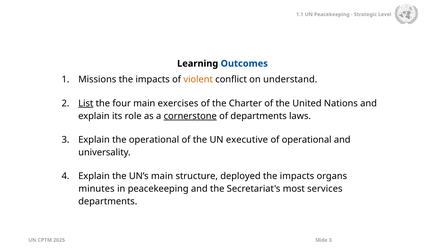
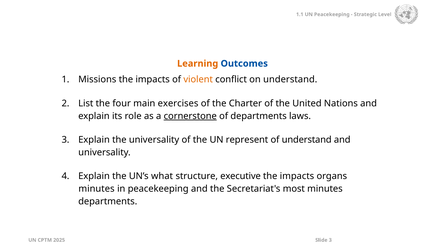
Learning colour: black -> orange
List underline: present -> none
the operational: operational -> universality
executive: executive -> represent
of operational: operational -> understand
UN’s main: main -> what
deployed: deployed -> executive
most services: services -> minutes
